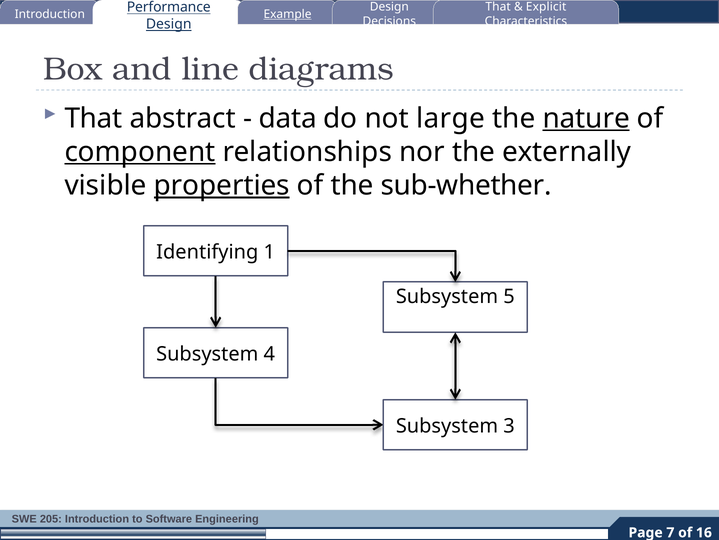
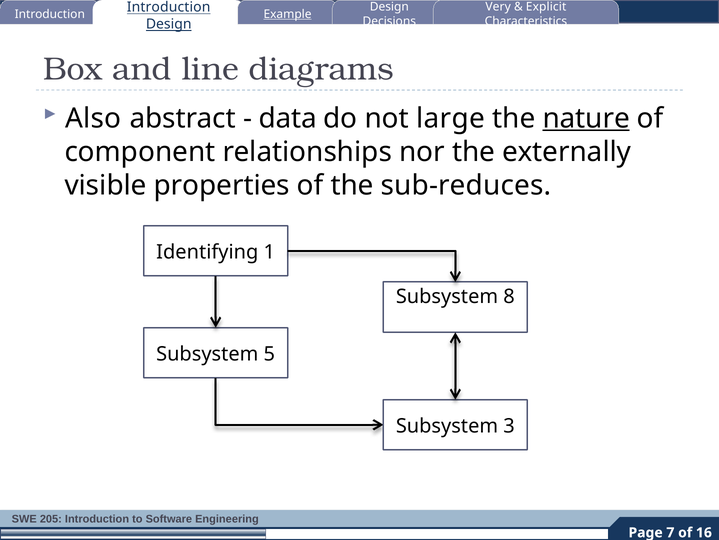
That at (498, 7): That -> Very
Introduction Performance: Performance -> Introduction
That at (94, 118): That -> Also
component underline: present -> none
properties underline: present -> none
sub-whether: sub-whether -> sub-reduces
5: 5 -> 8
4: 4 -> 5
